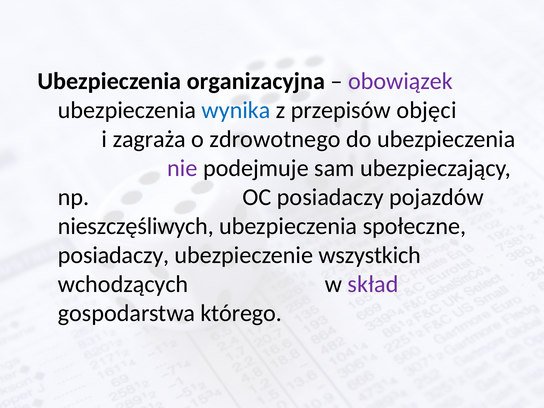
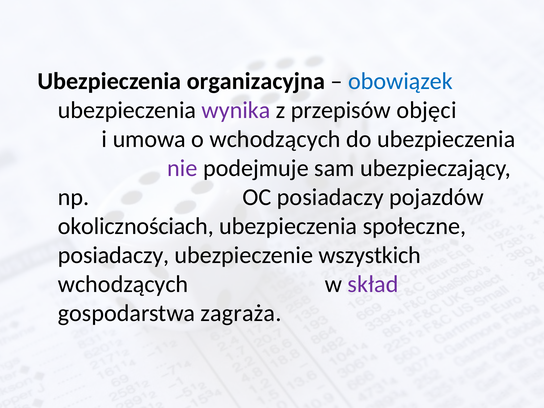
obowiązek colour: purple -> blue
wynika colour: blue -> purple
zagraża: zagraża -> umowa
o zdrowotnego: zdrowotnego -> wchodzących
nieszczęśliwych: nieszczęśliwych -> okolicznościach
którego: którego -> zagraża
